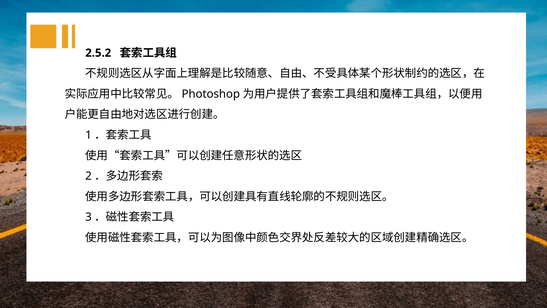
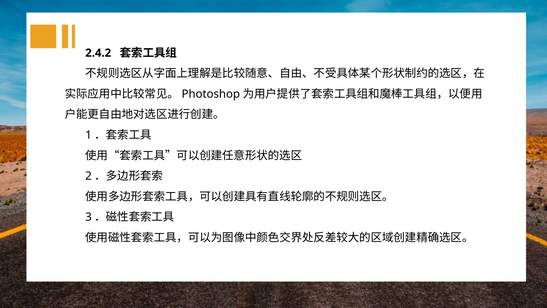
2.5.2: 2.5.2 -> 2.4.2
